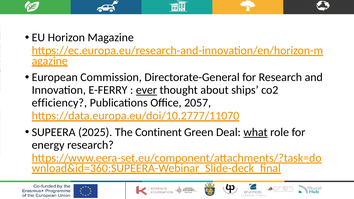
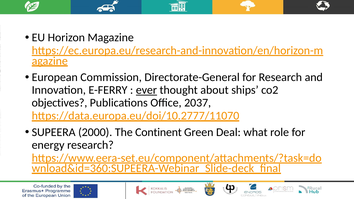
efficiency: efficiency -> objectives
2057: 2057 -> 2037
2025: 2025 -> 2000
what underline: present -> none
